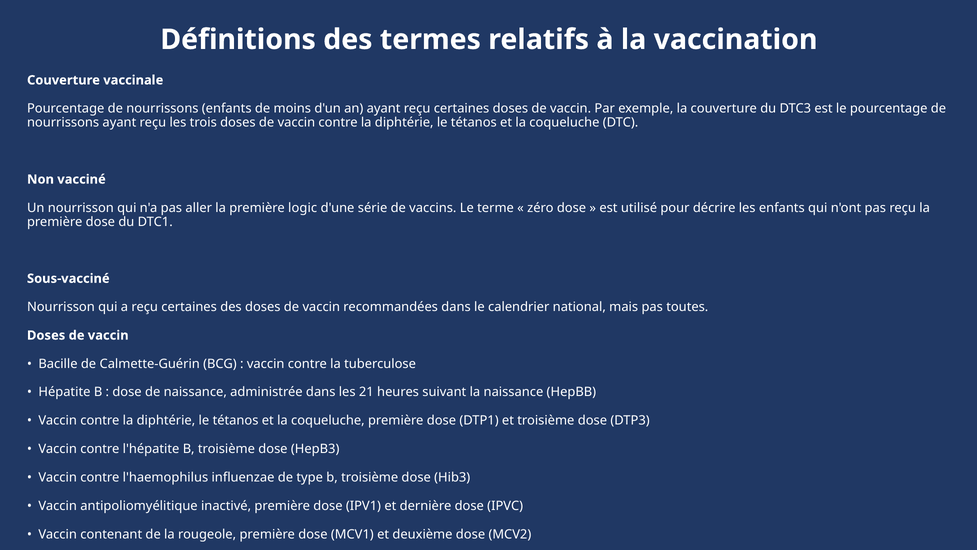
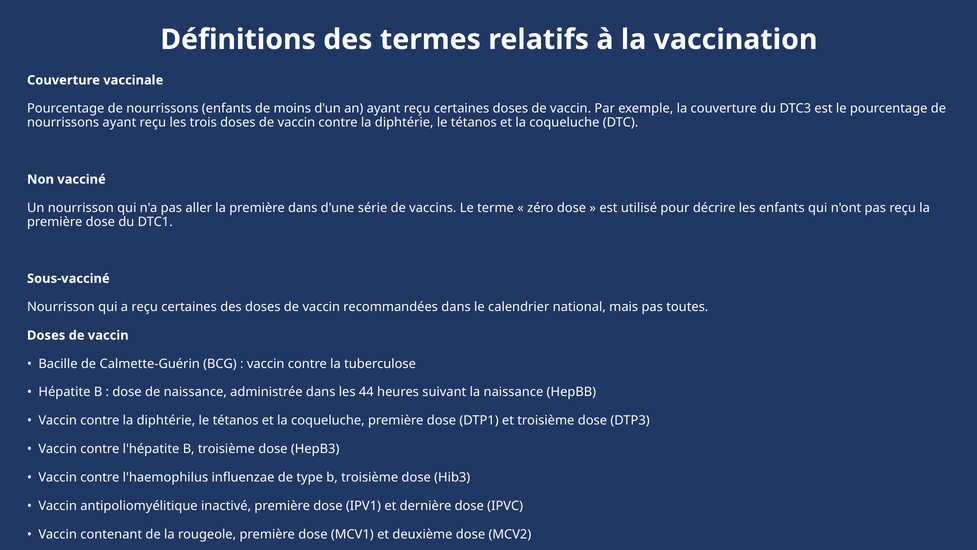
première logic: logic -> dans
21: 21 -> 44
